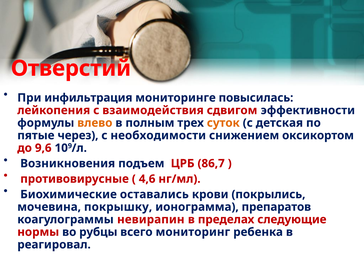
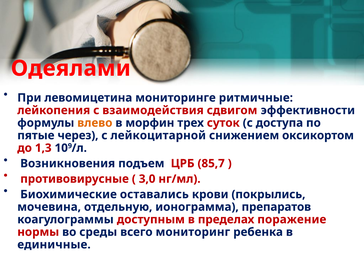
Отверстий: Отверстий -> Одеялами
инфильтрация: инфильтрация -> левомицетина
повысилась: повысилась -> ритмичные
полным: полным -> морфин
суток colour: orange -> red
детская: детская -> доступа
необходимости: необходимости -> лейкоцитарной
9,6: 9,6 -> 1,3
86,7: 86,7 -> 85,7
4,6: 4,6 -> 3,0
покрышку: покрышку -> отдельную
невирапин: невирапин -> доступным
следующие: следующие -> поражение
рубцы: рубцы -> среды
реагировал: реагировал -> единичные
